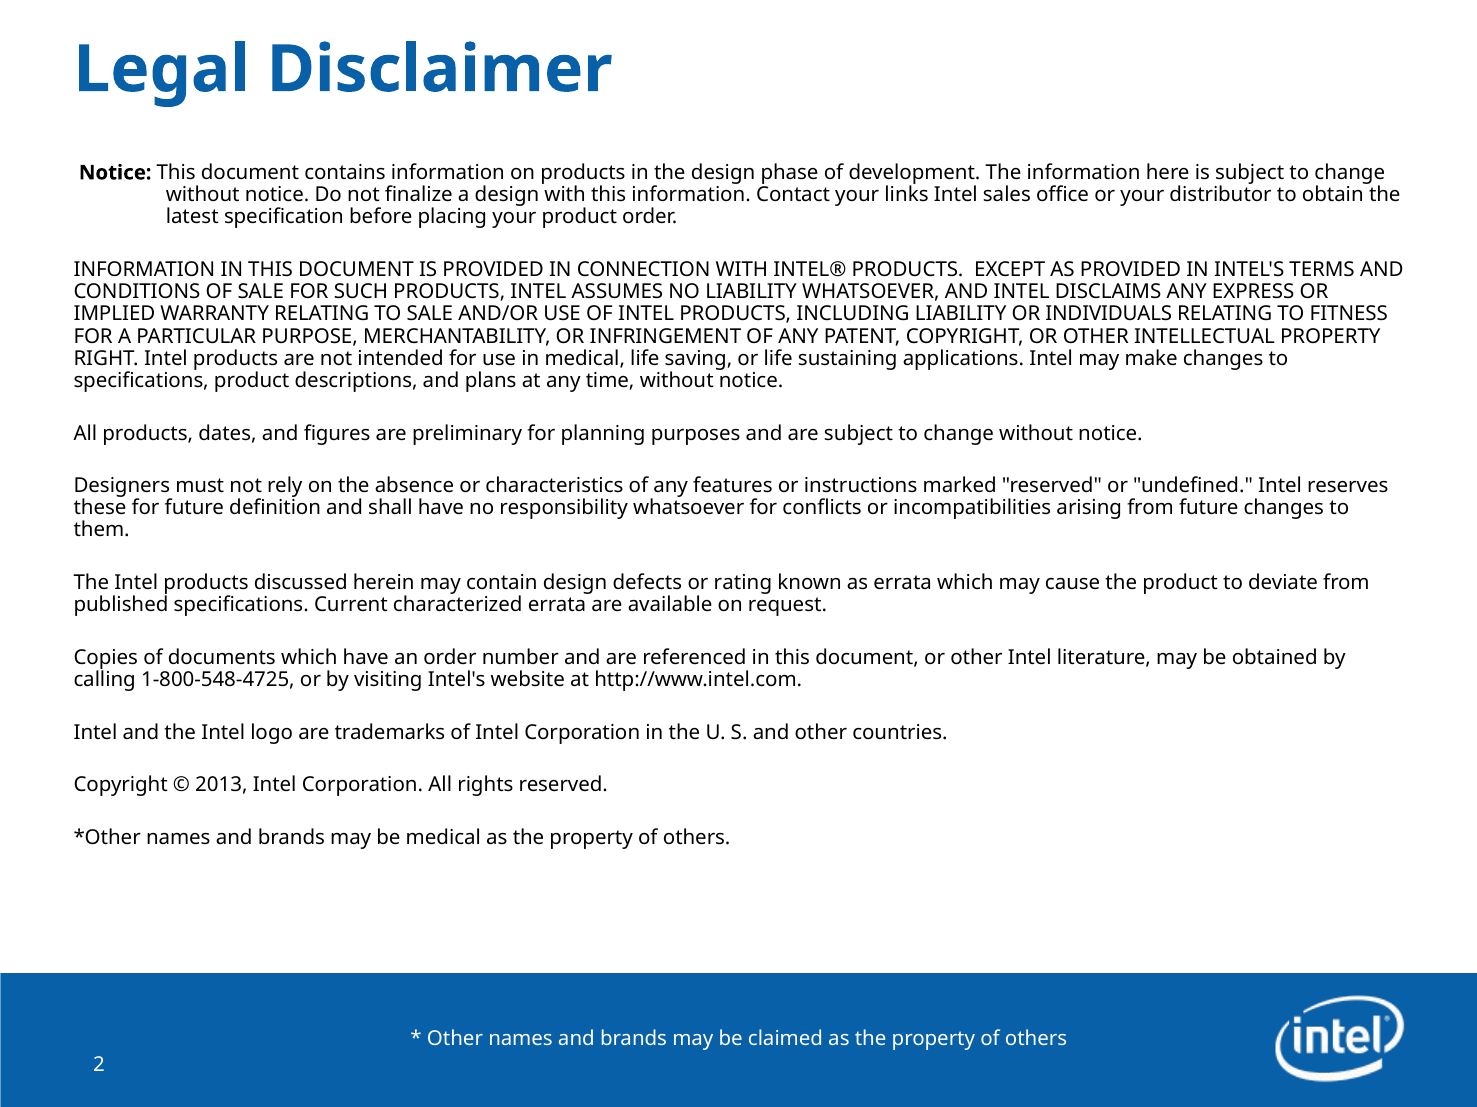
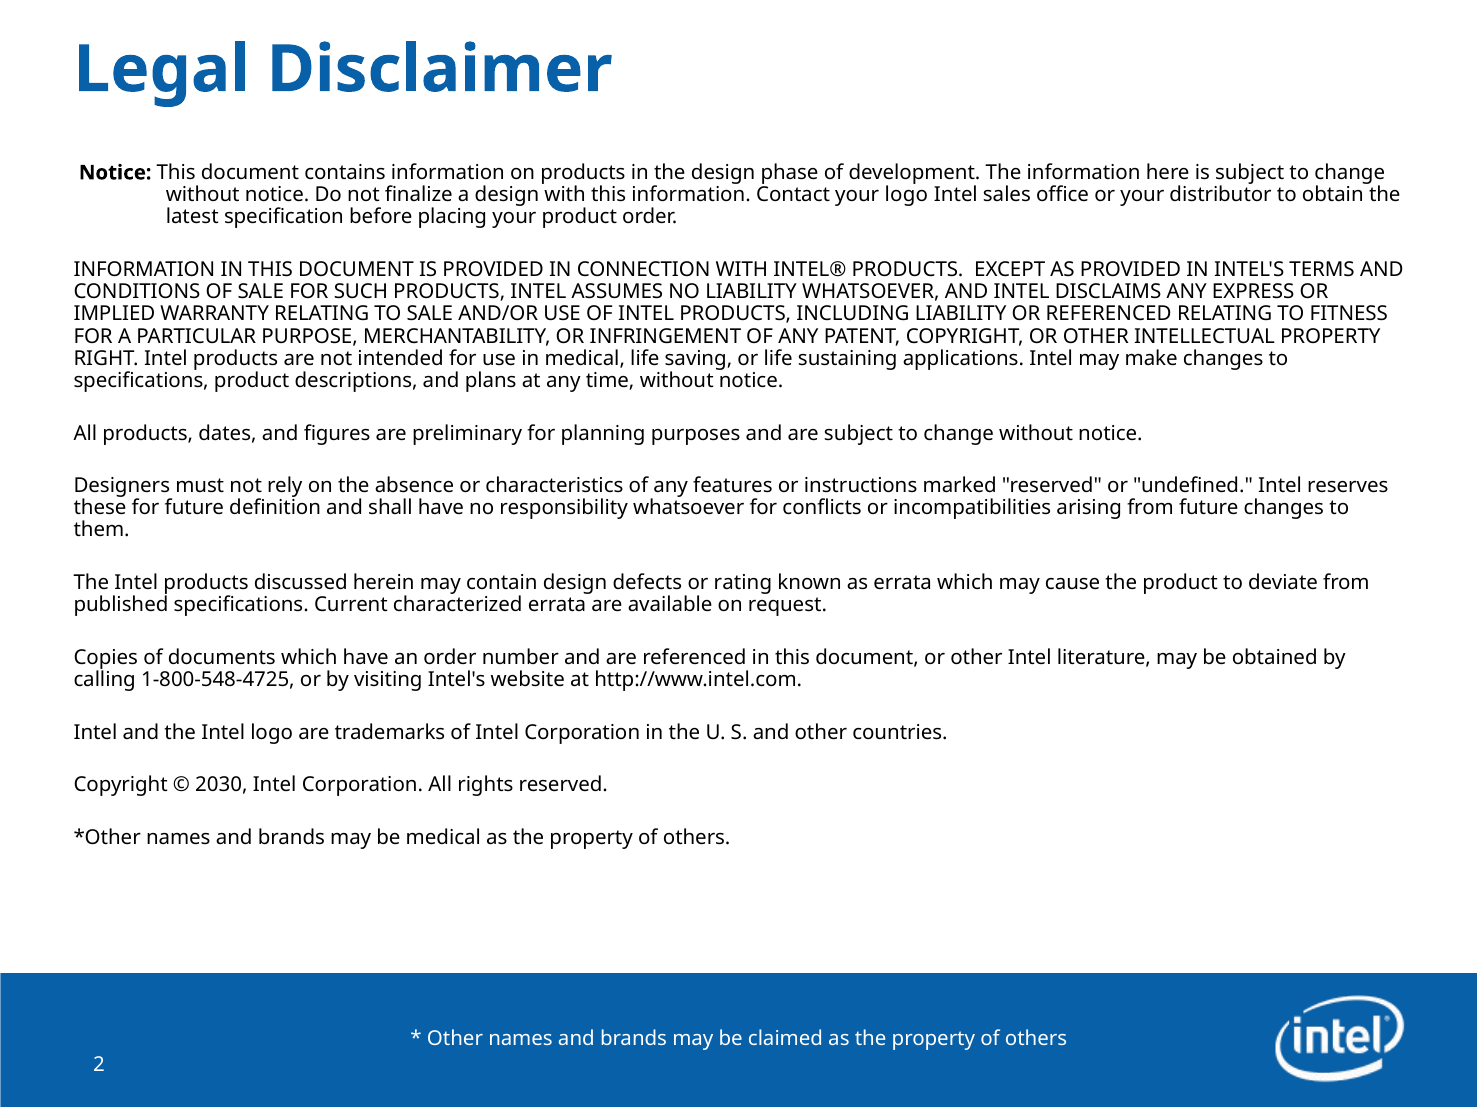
your links: links -> logo
OR INDIVIDUALS: INDIVIDUALS -> REFERENCED
2013: 2013 -> 2030
